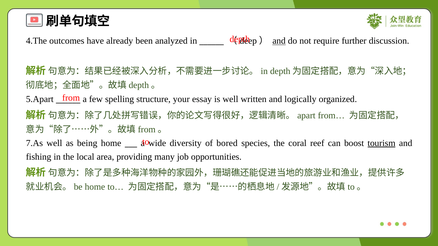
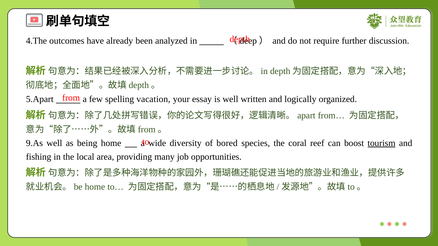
and at (279, 41) underline: present -> none
structure: structure -> vacation
7.As: 7.As -> 9.As
